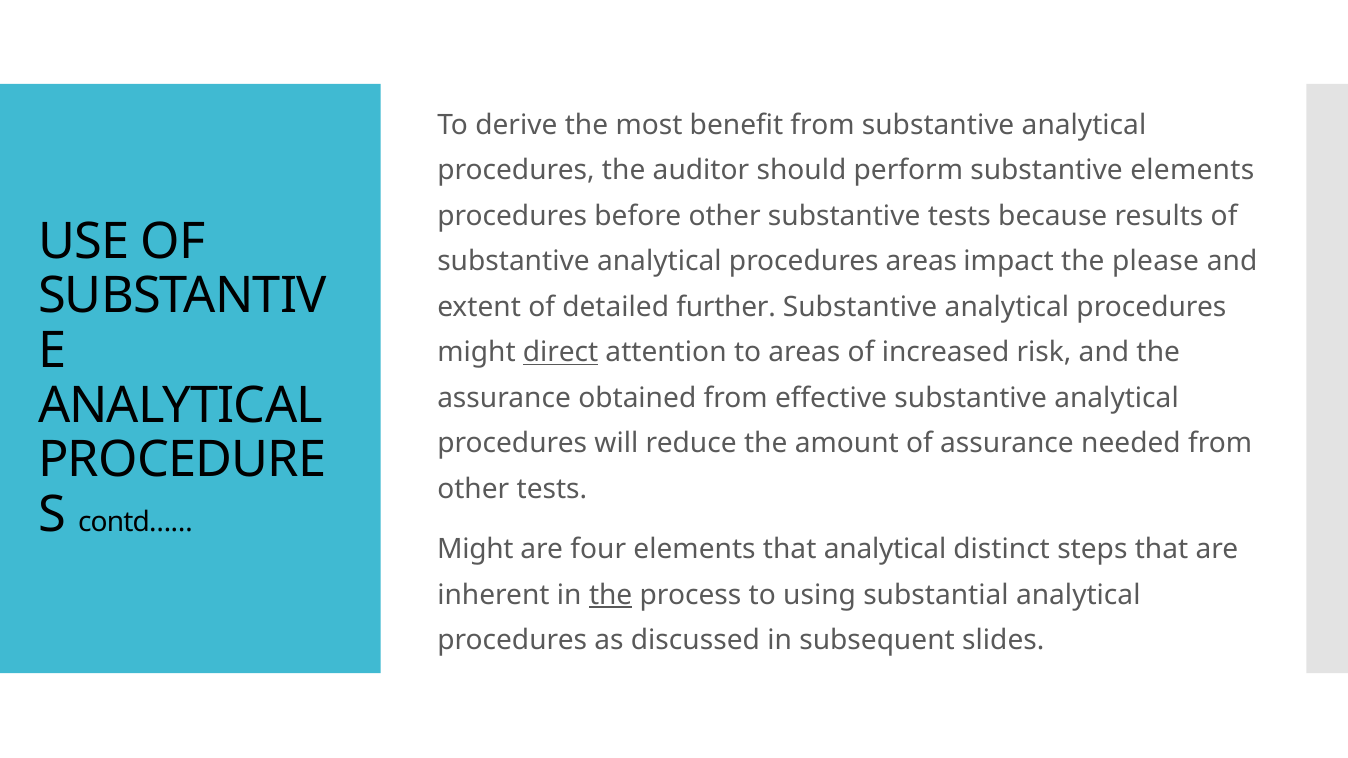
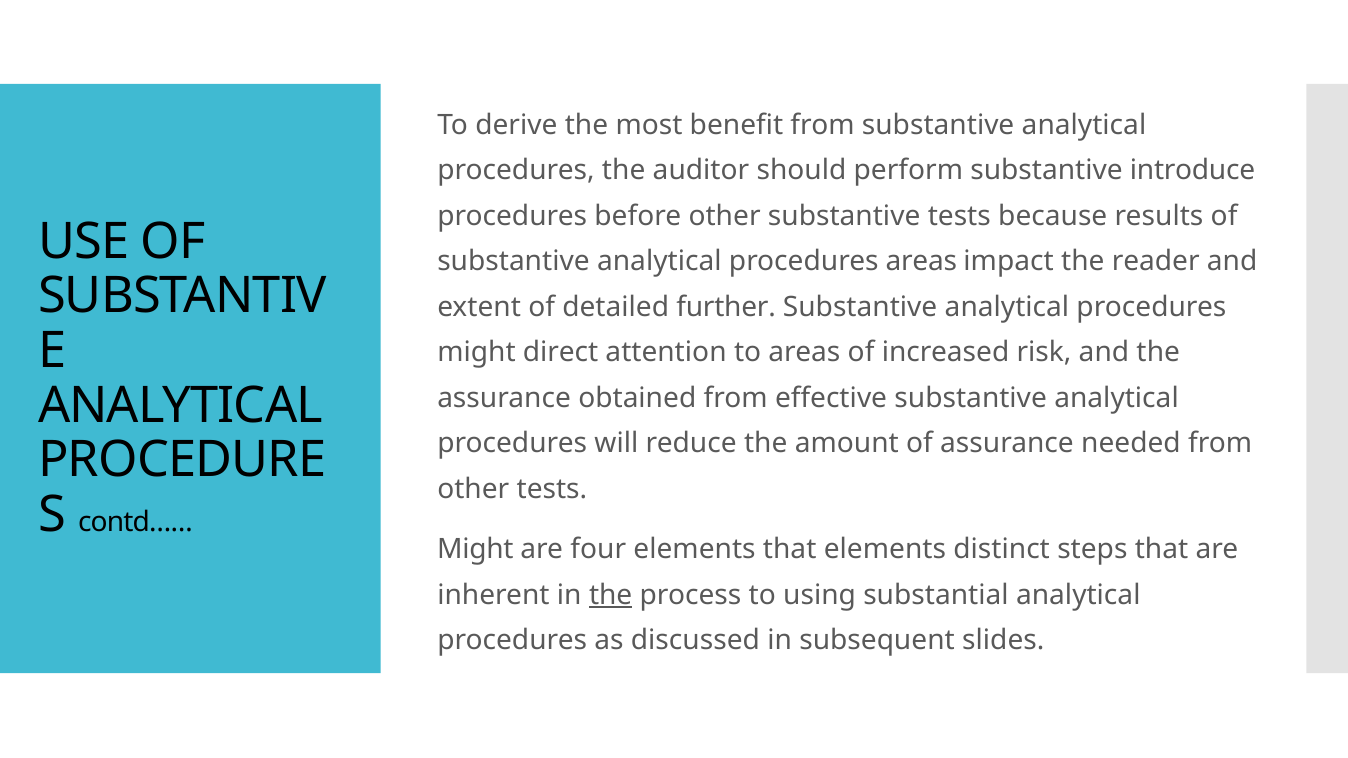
substantive elements: elements -> introduce
please: please -> reader
direct underline: present -> none
that analytical: analytical -> elements
